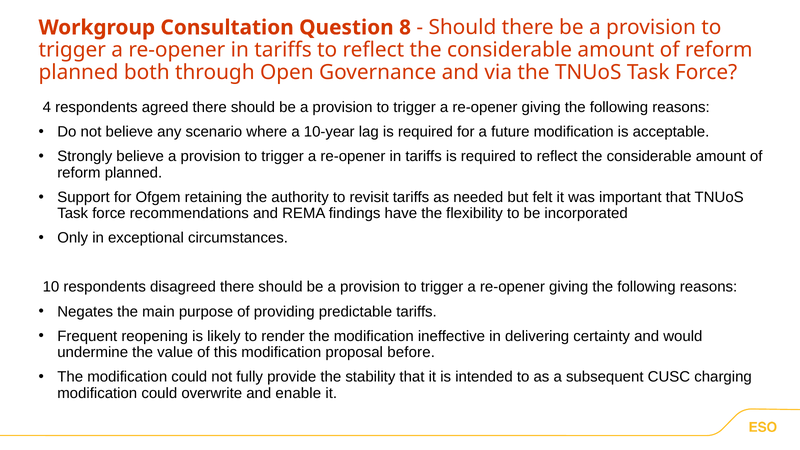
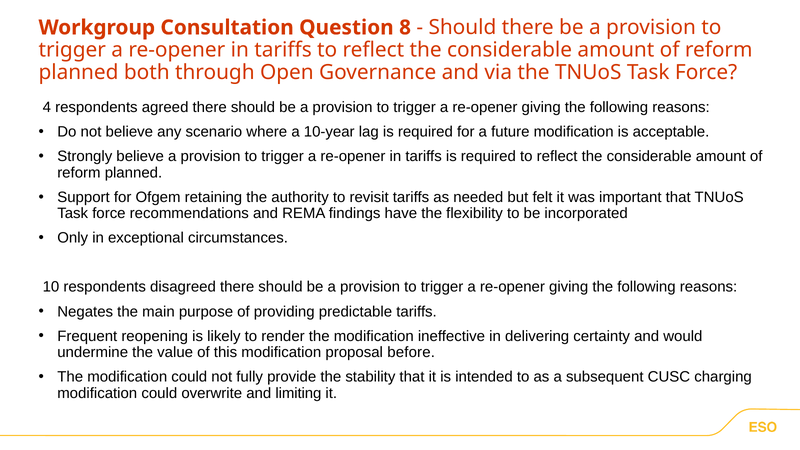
enable: enable -> limiting
